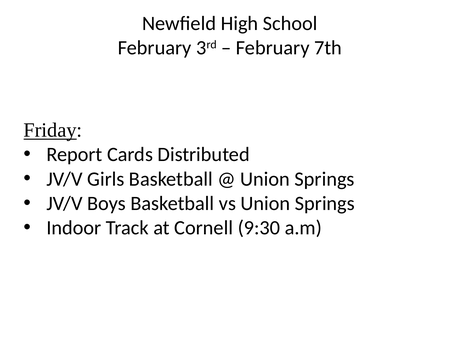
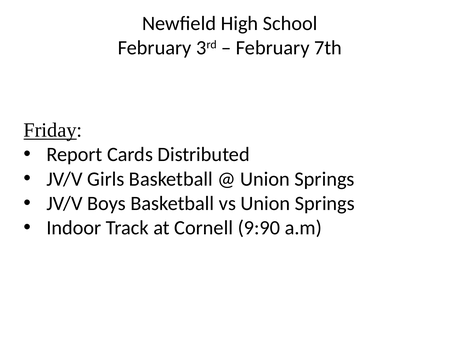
9:30: 9:30 -> 9:90
